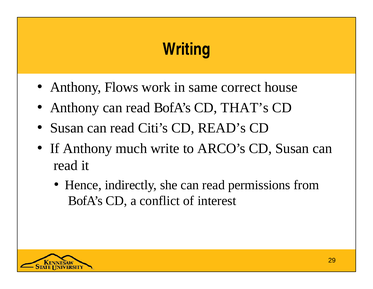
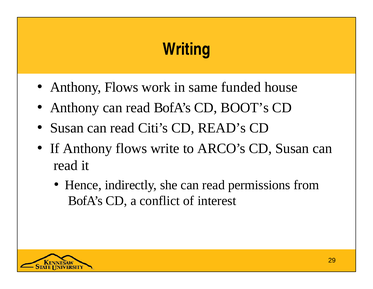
correct: correct -> funded
THAT’s: THAT’s -> BOOT’s
If Anthony much: much -> flows
